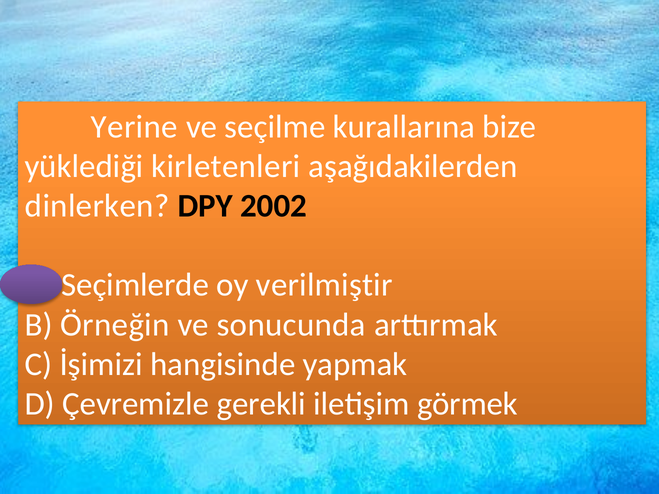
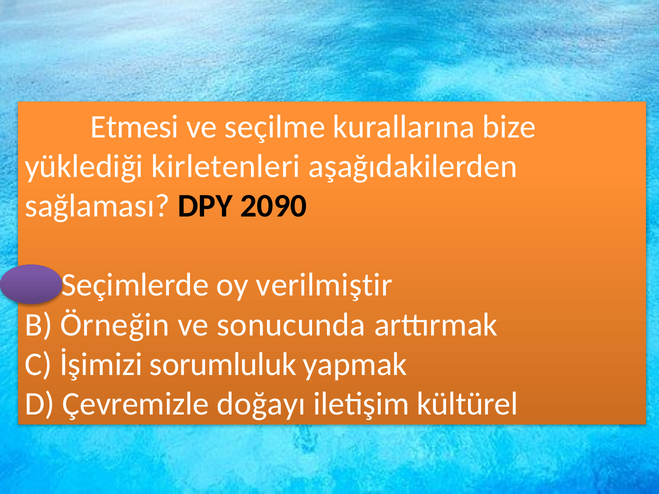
Yerine: Yerine -> Etmesi
dinlerken: dinlerken -> sağlaması
2002: 2002 -> 2090
hangisinde: hangisinde -> sorumluluk
gerekli: gerekli -> doğayı
görmek: görmek -> kültürel
